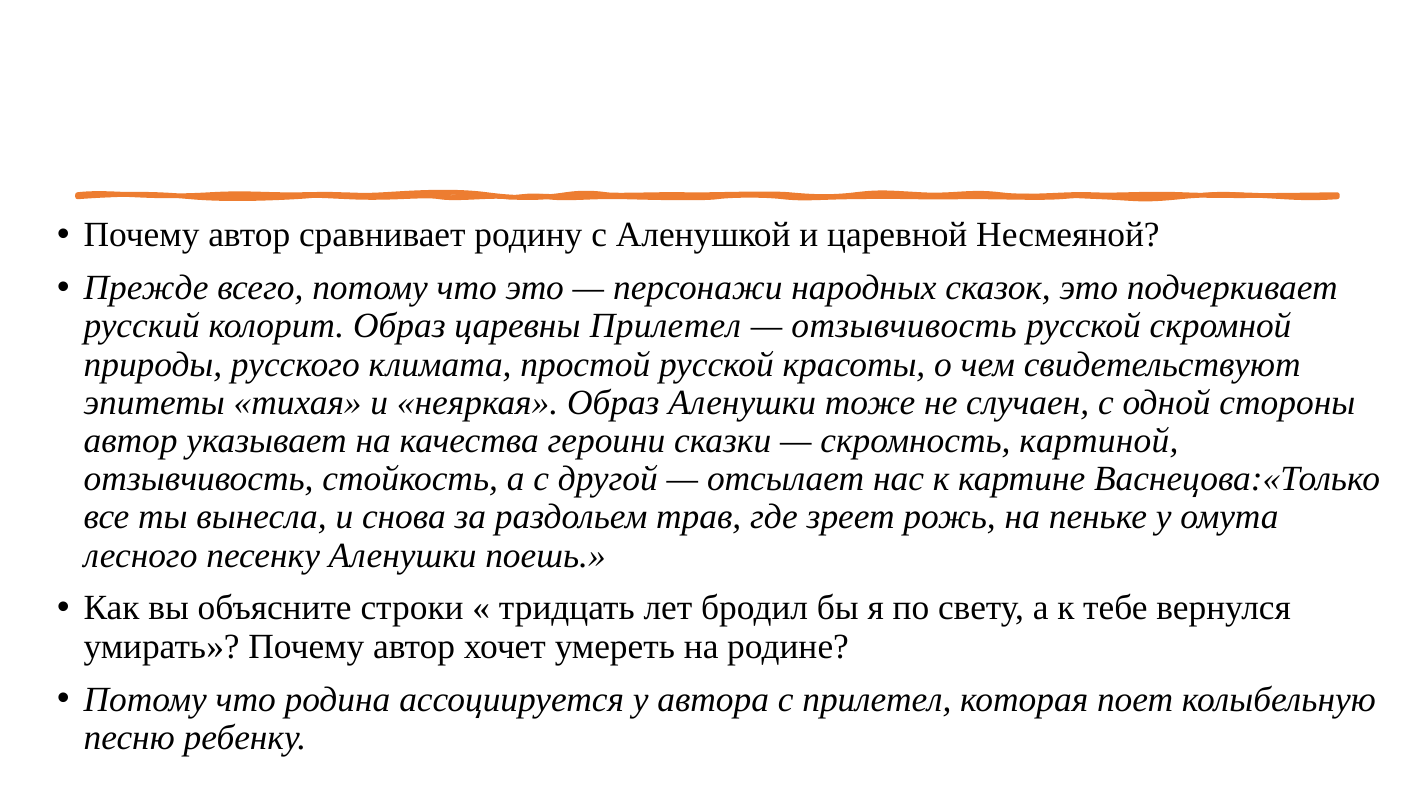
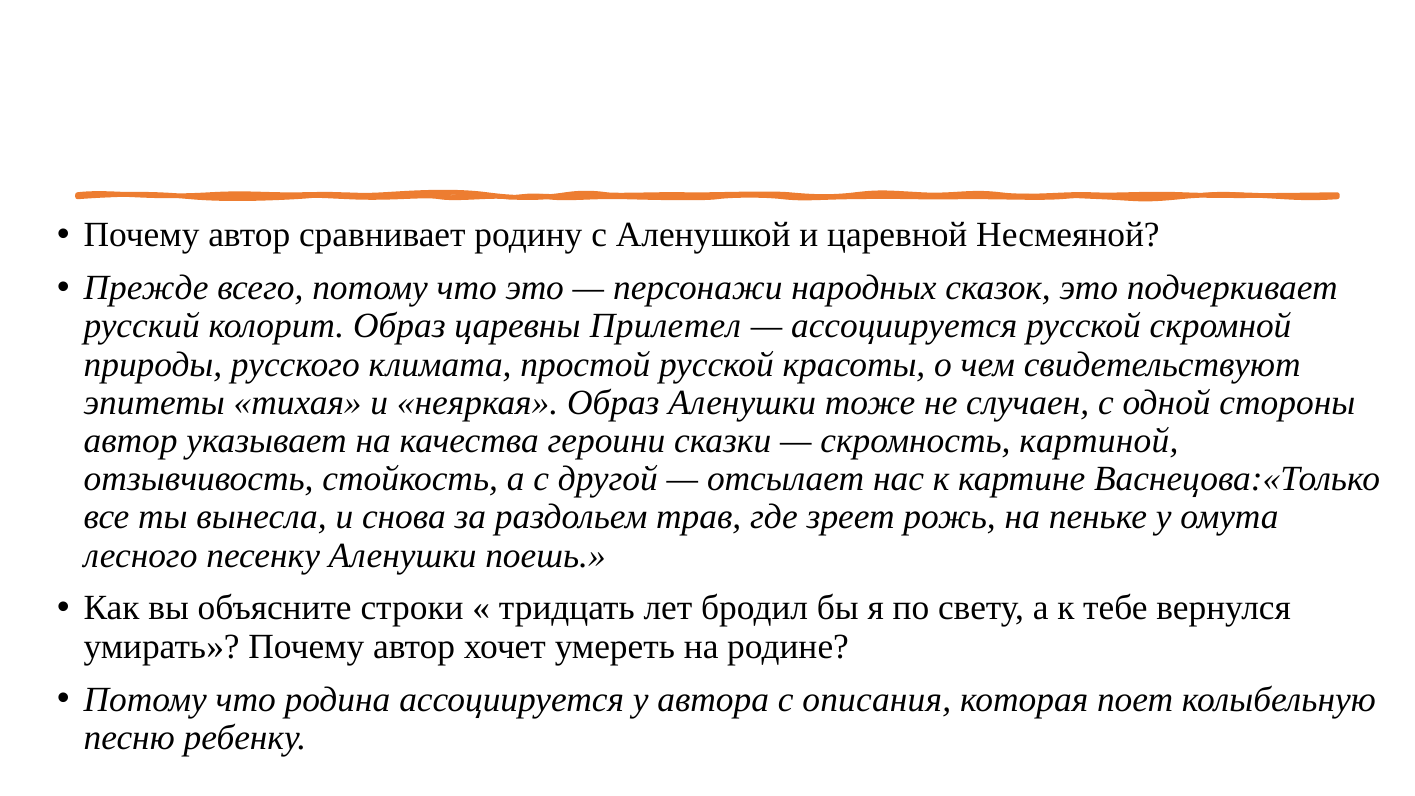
отзывчивость at (904, 326): отзывчивость -> ассоциируется
с прилетел: прилетел -> описания
